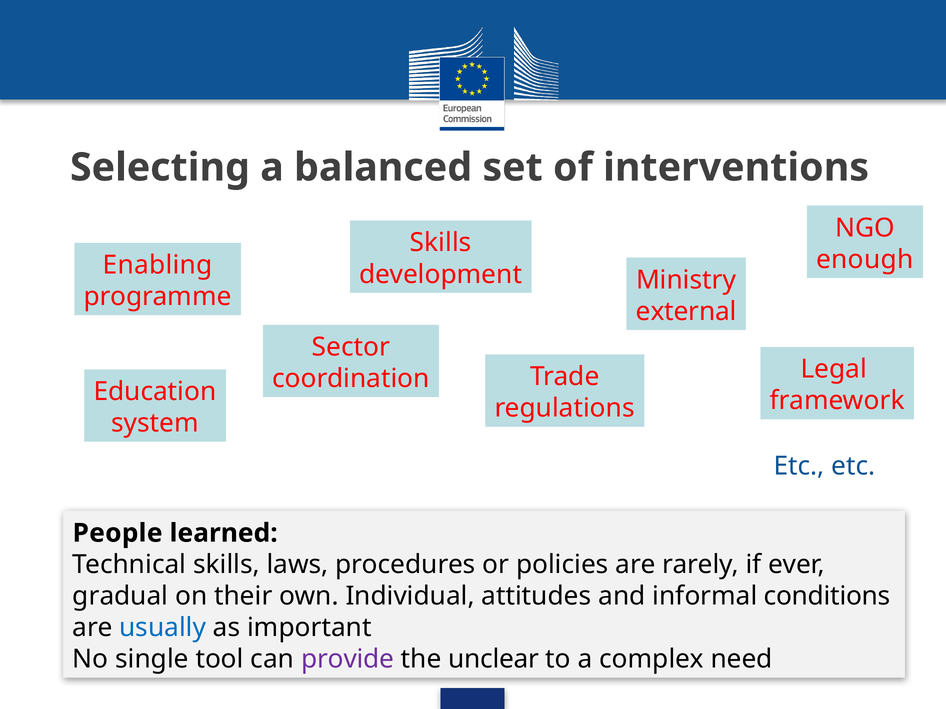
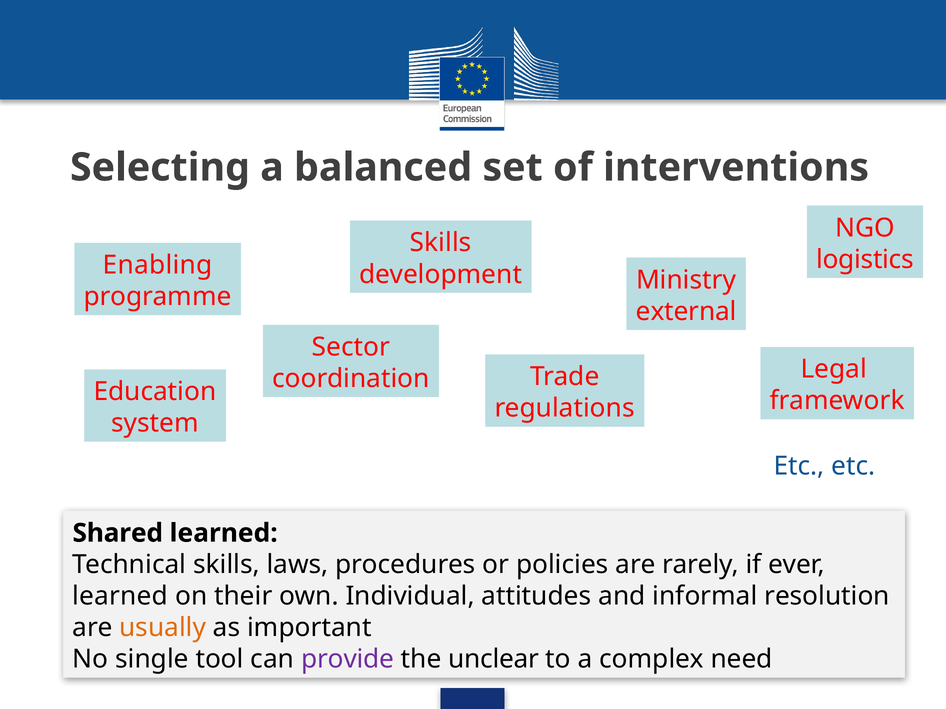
enough: enough -> logistics
People: People -> Shared
gradual at (120, 597): gradual -> learned
conditions: conditions -> resolution
usually colour: blue -> orange
